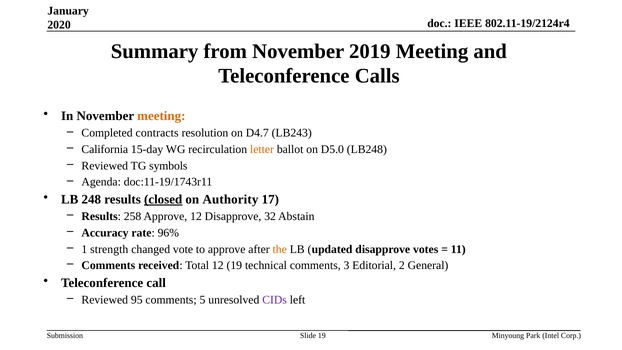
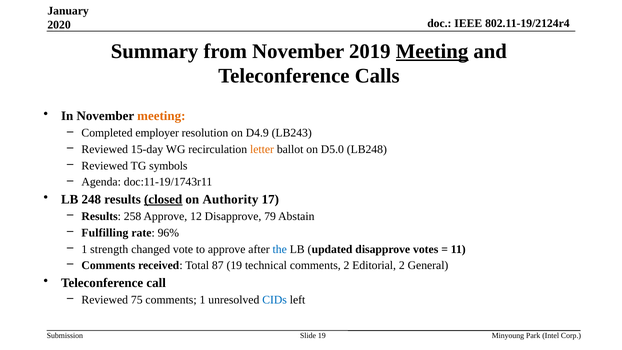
Meeting at (432, 51) underline: none -> present
contracts: contracts -> employer
D4.7: D4.7 -> D4.9
California at (105, 149): California -> Reviewed
32: 32 -> 79
Accuracy: Accuracy -> Fulfilling
the colour: orange -> blue
Total 12: 12 -> 87
comments 3: 3 -> 2
95: 95 -> 75
comments 5: 5 -> 1
CIDs colour: purple -> blue
